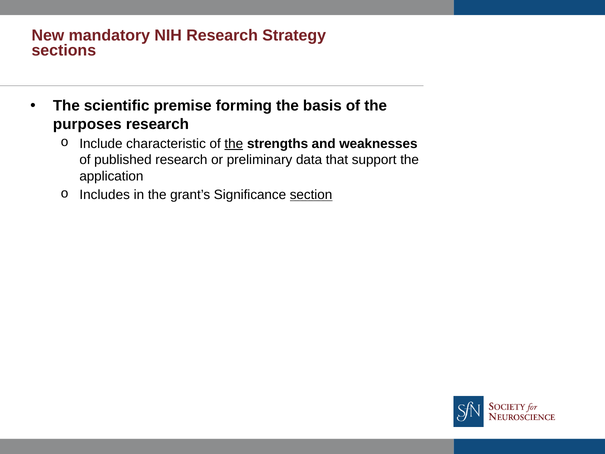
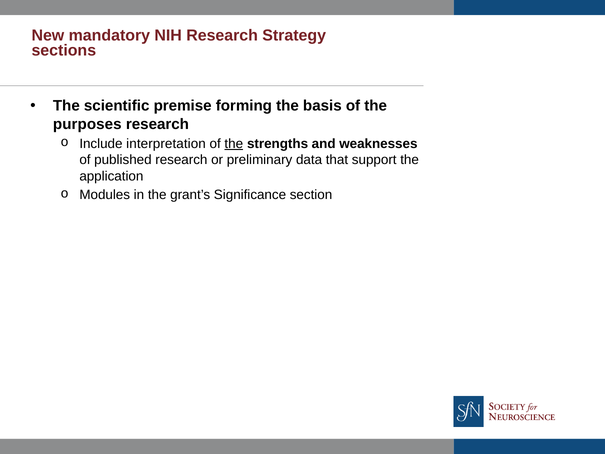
characteristic: characteristic -> interpretation
Includes: Includes -> Modules
section underline: present -> none
